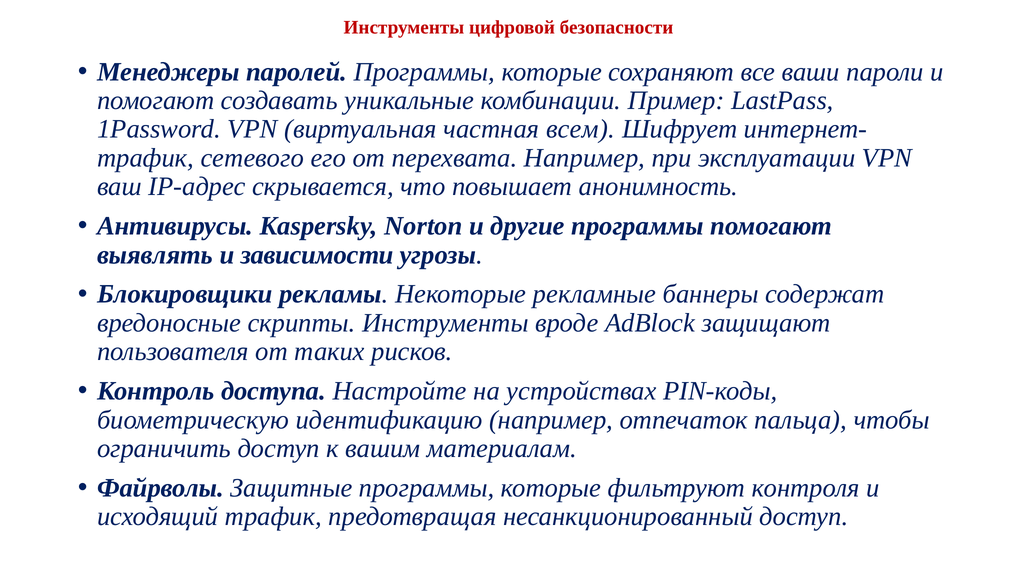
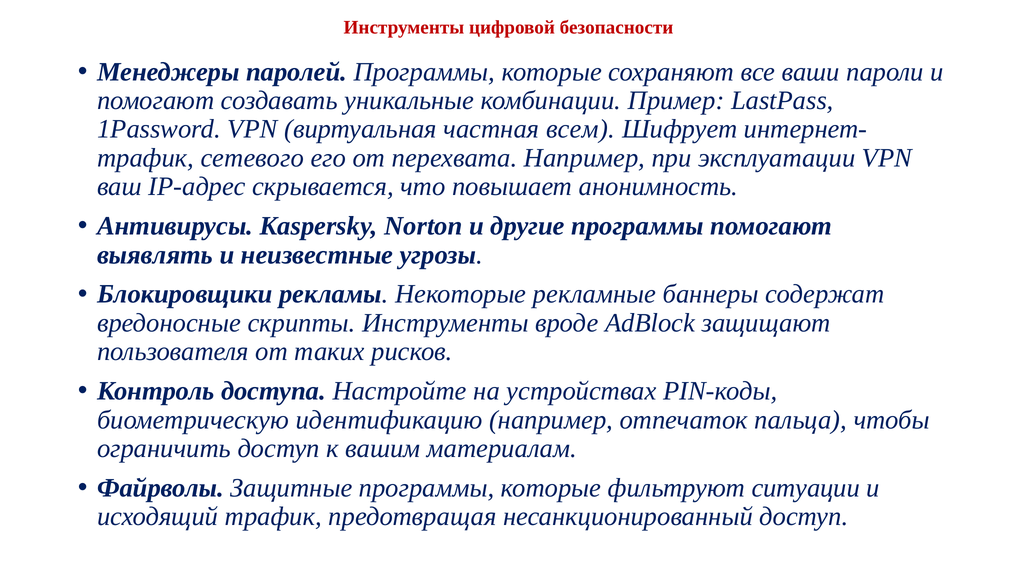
зависимости: зависимости -> неизвестные
контроля: контроля -> ситуации
